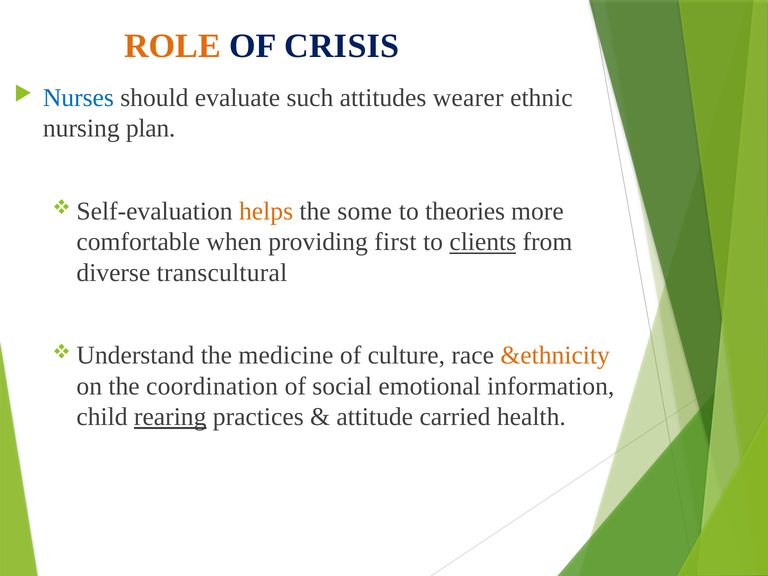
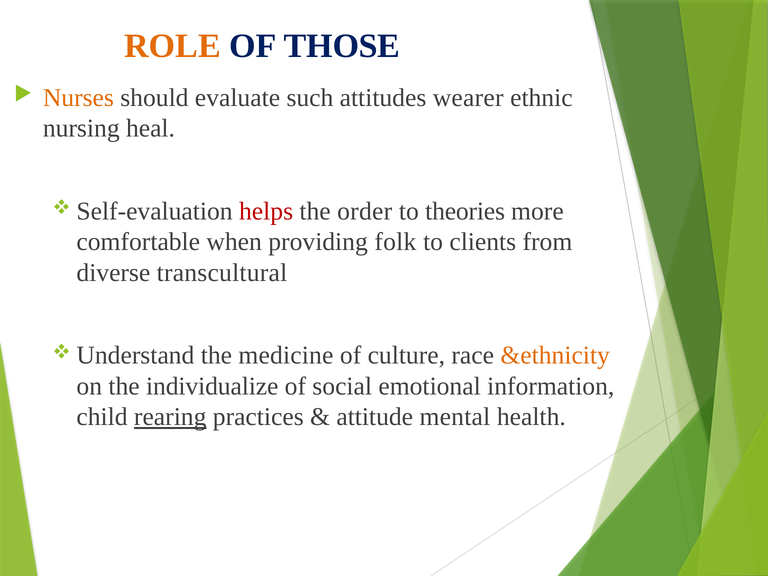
CRISIS: CRISIS -> THOSE
Nurses colour: blue -> orange
plan: plan -> heal
helps colour: orange -> red
some: some -> order
first: first -> folk
clients underline: present -> none
coordination: coordination -> individualize
carried: carried -> mental
